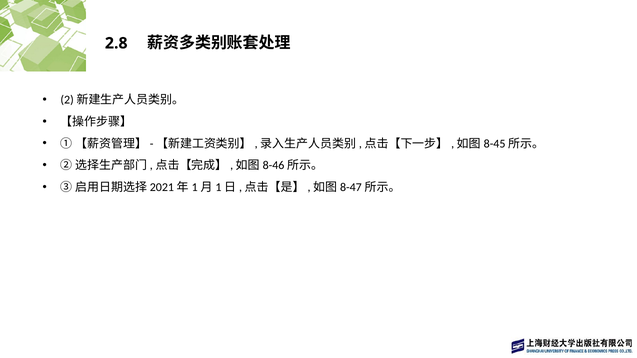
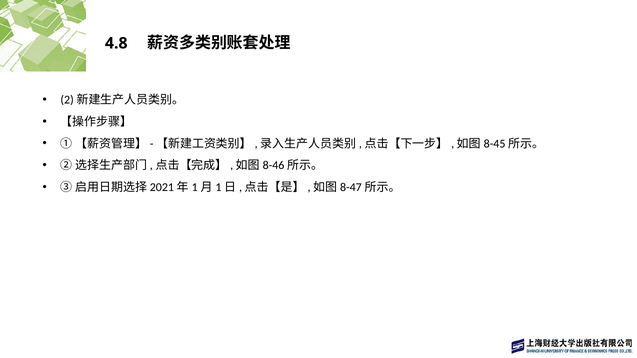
2.8: 2.8 -> 4.8
